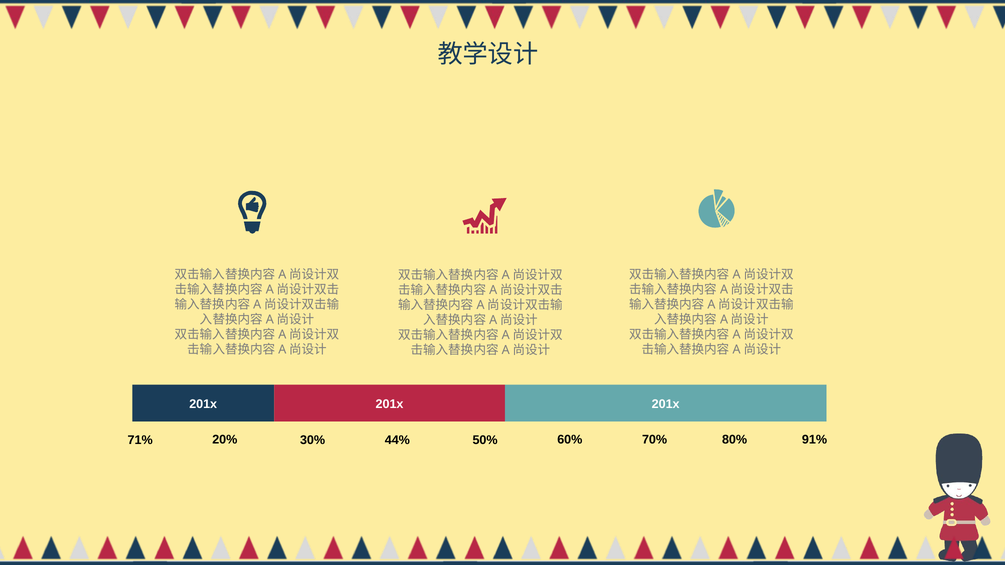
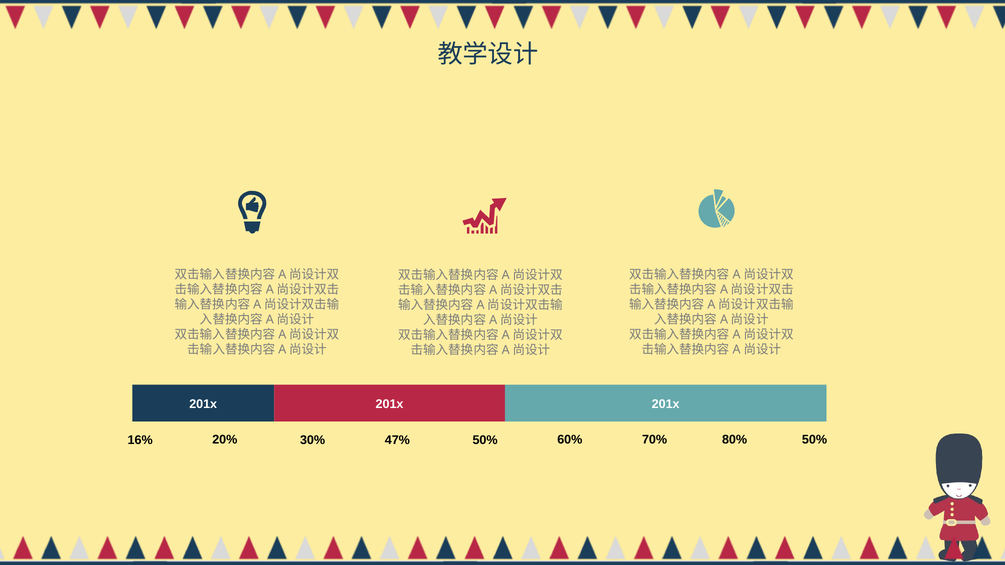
71%: 71% -> 16%
44%: 44% -> 47%
80% 91%: 91% -> 50%
